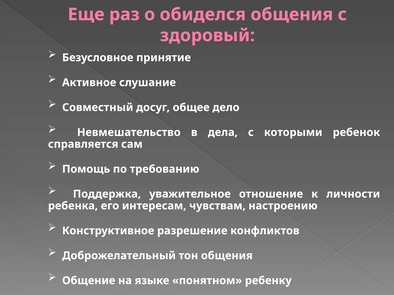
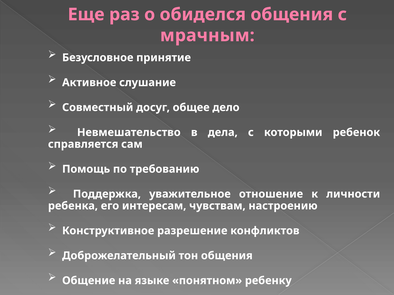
здоровый: здоровый -> мрачным
